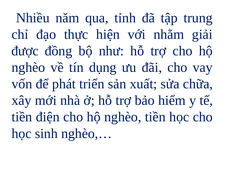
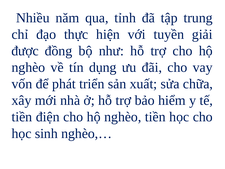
nhằm: nhằm -> tuyền
